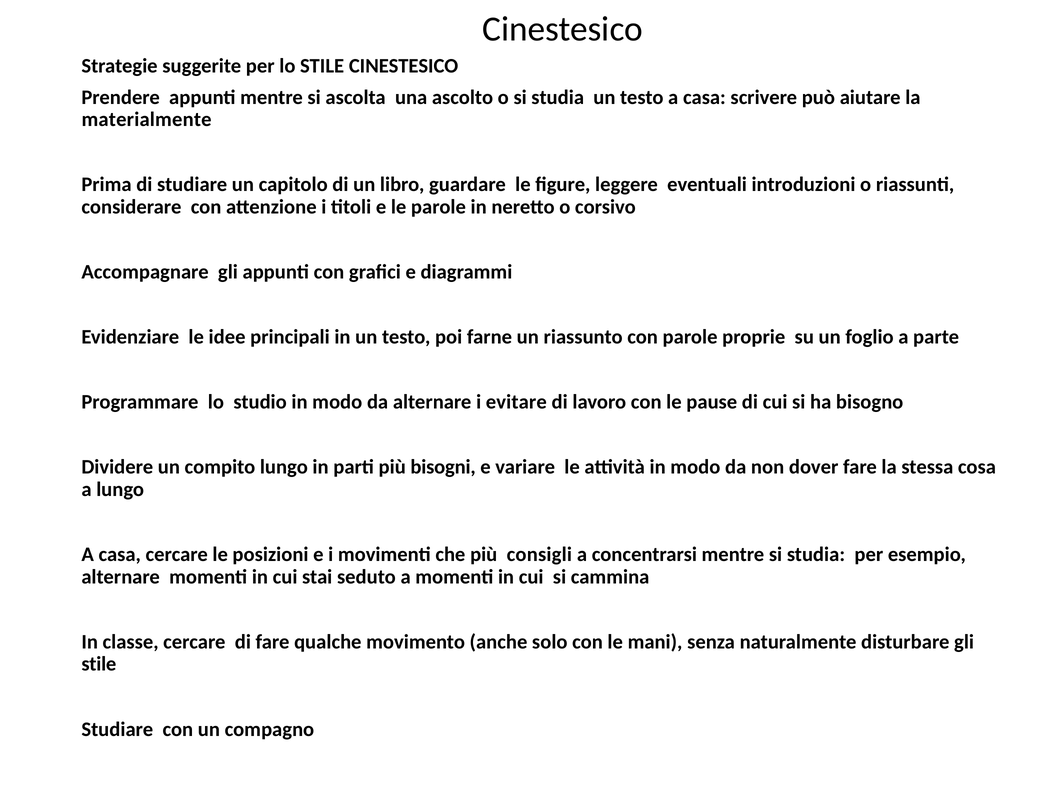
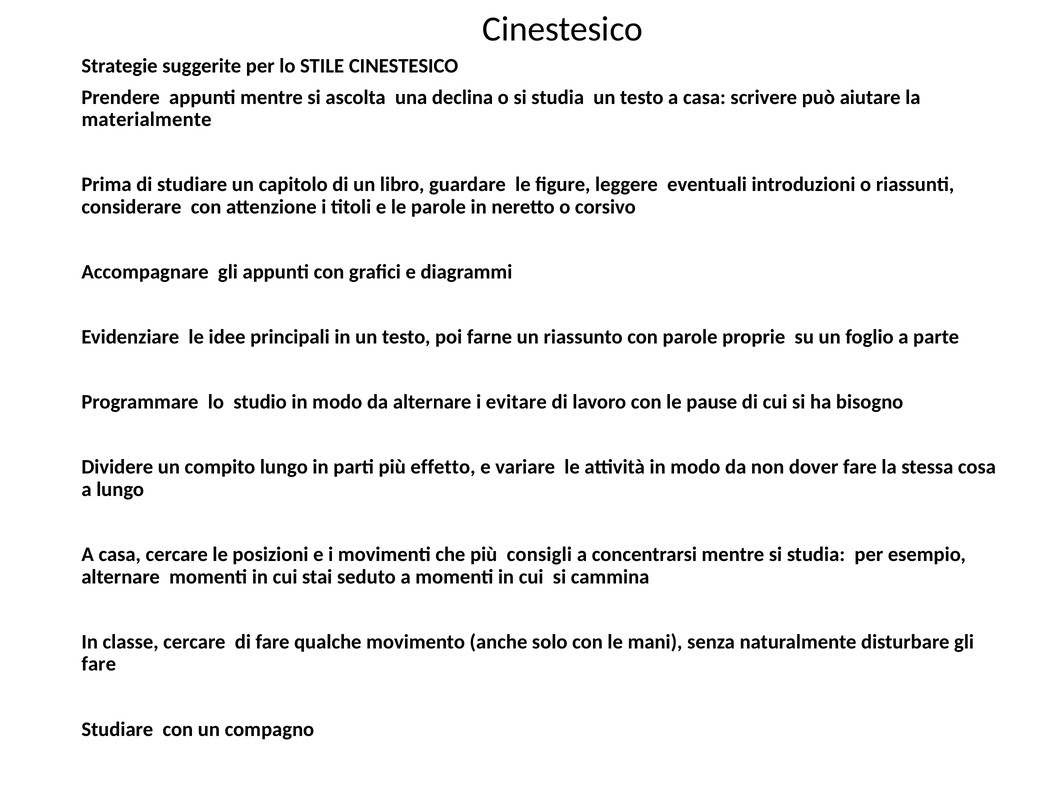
ascolto: ascolto -> declina
bisogni: bisogni -> effetto
stile at (99, 664): stile -> fare
